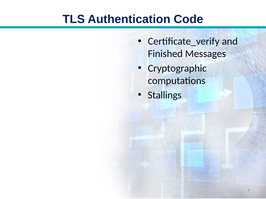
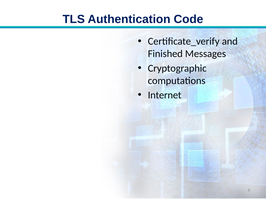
Stallings: Stallings -> Internet
